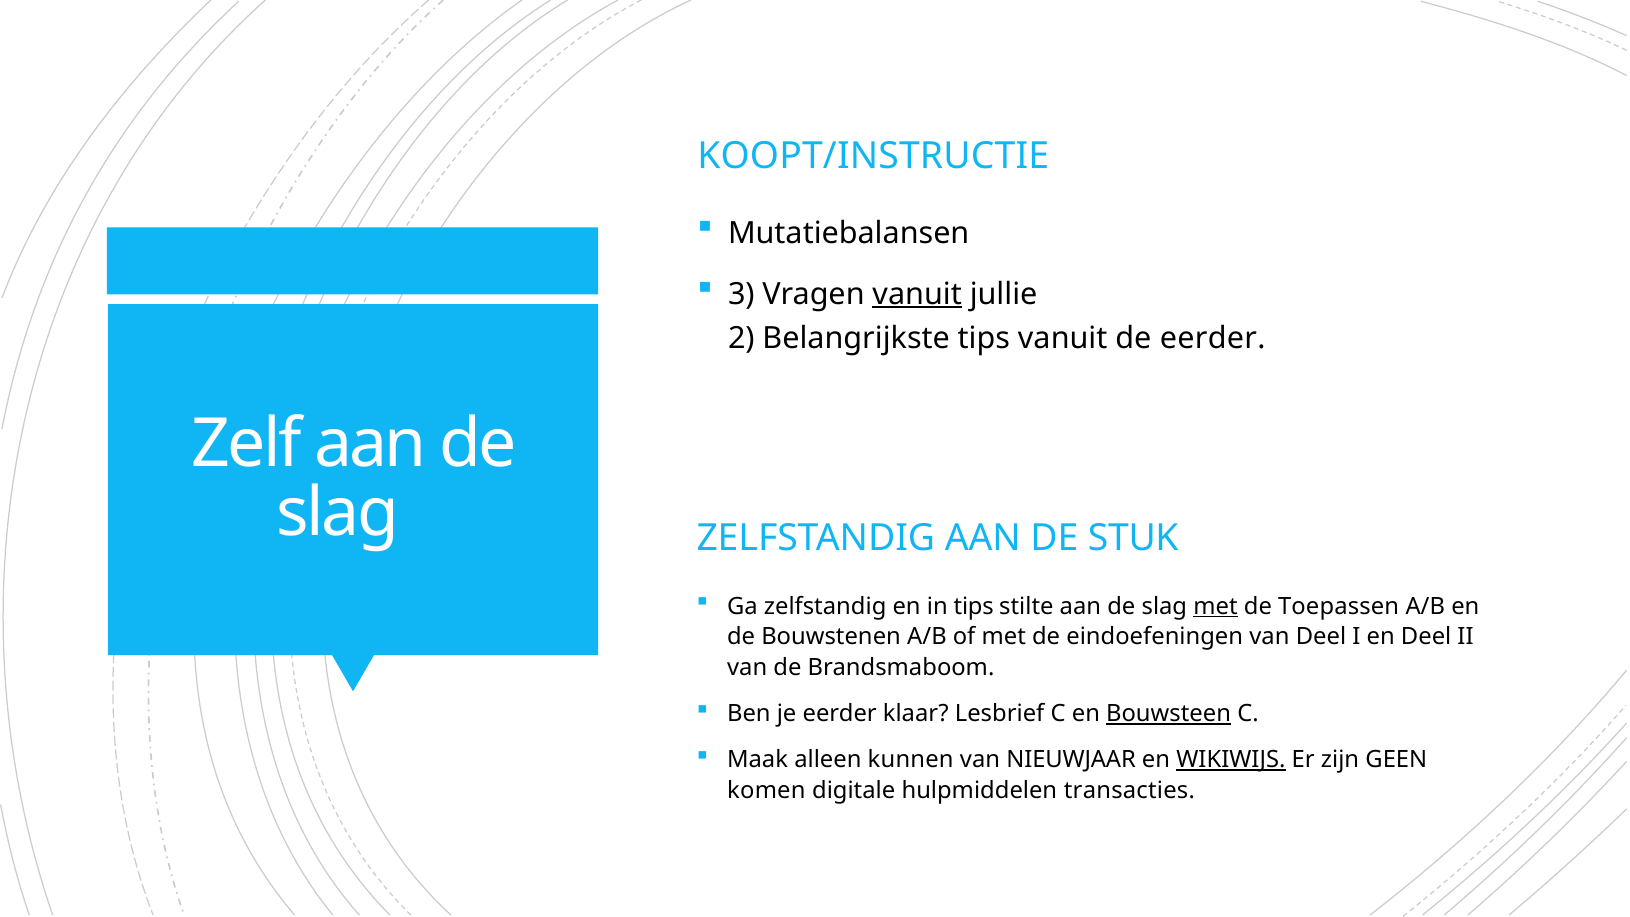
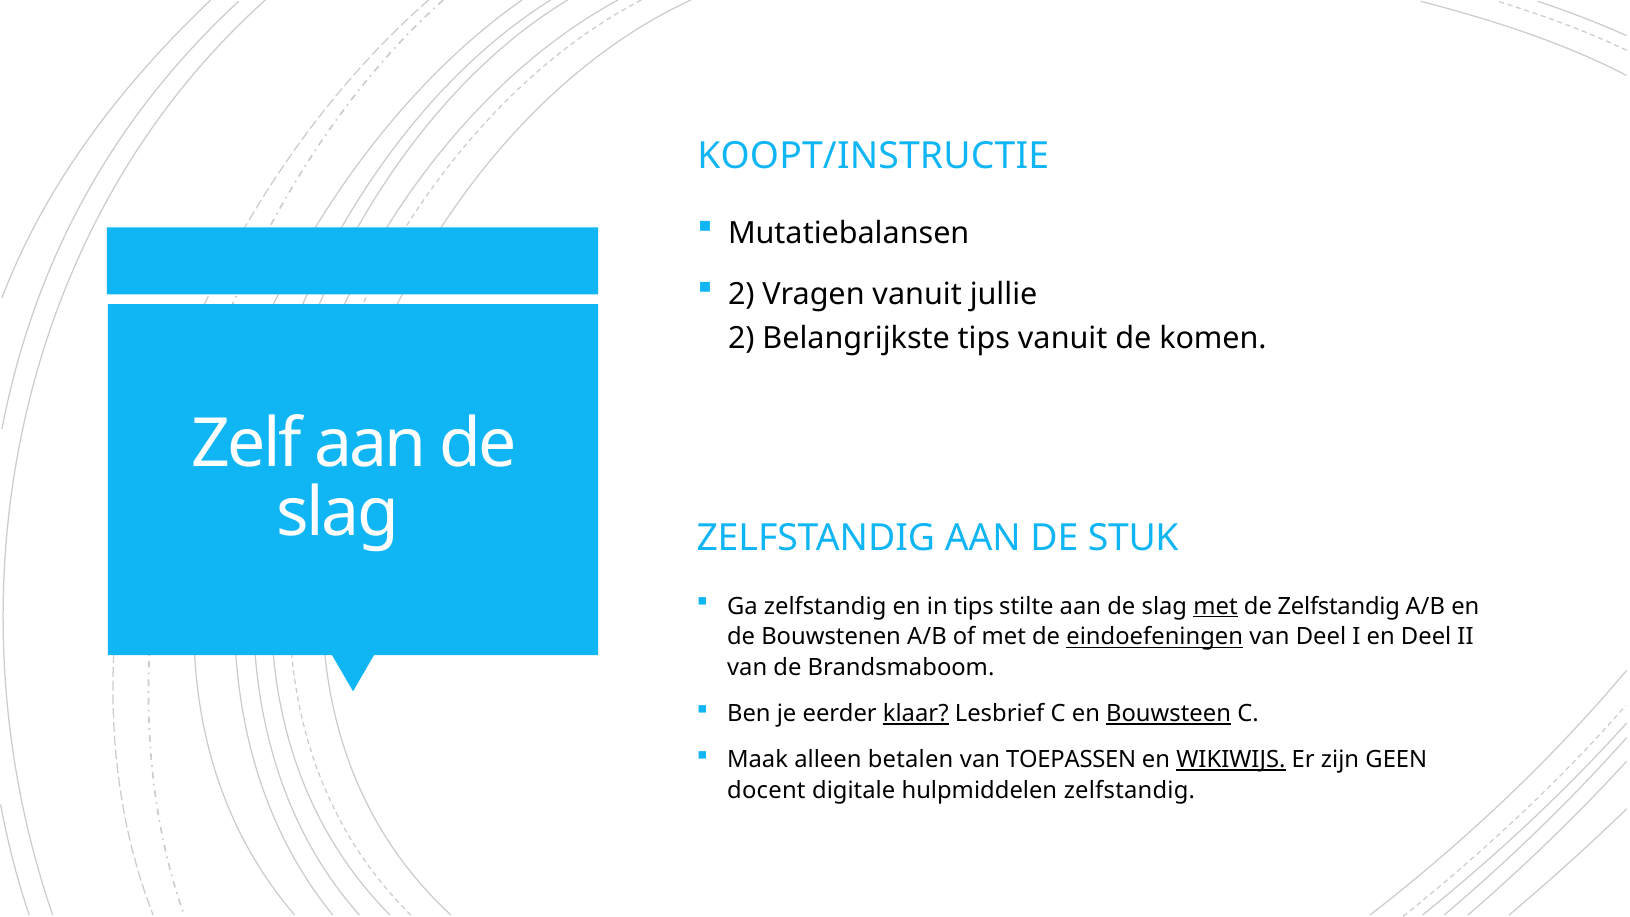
3 at (741, 294): 3 -> 2
vanuit at (917, 294) underline: present -> none
de eerder: eerder -> komen
de Toepassen: Toepassen -> Zelfstandig
eindoefeningen underline: none -> present
klaar underline: none -> present
kunnen: kunnen -> betalen
NIEUWJAAR: NIEUWJAAR -> TOEPASSEN
komen: komen -> docent
hulpmiddelen transacties: transacties -> zelfstandig
